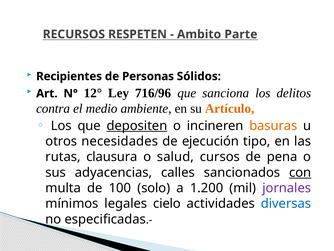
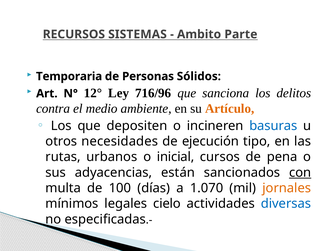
RESPETEN: RESPETEN -> SISTEMAS
Recipientes: Recipientes -> Temporaria
depositen underline: present -> none
basuras colour: orange -> blue
clausura: clausura -> urbanos
salud: salud -> inicial
calles: calles -> están
solo: solo -> días
1.200: 1.200 -> 1.070
jornales colour: purple -> orange
